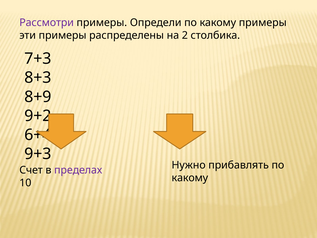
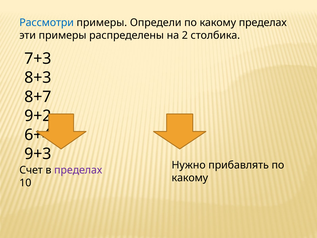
Рассмотри colour: purple -> blue
какому примеры: примеры -> пределах
8+9: 8+9 -> 8+7
